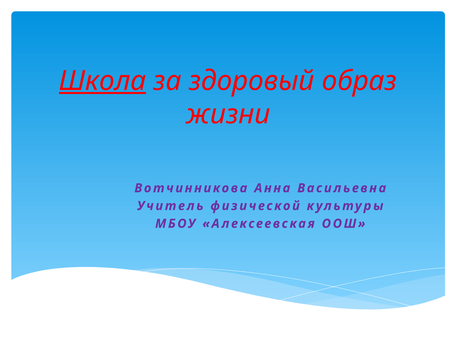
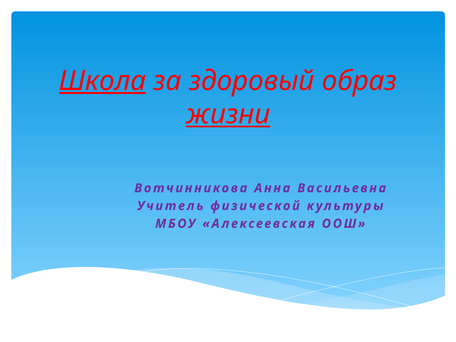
жизни underline: none -> present
